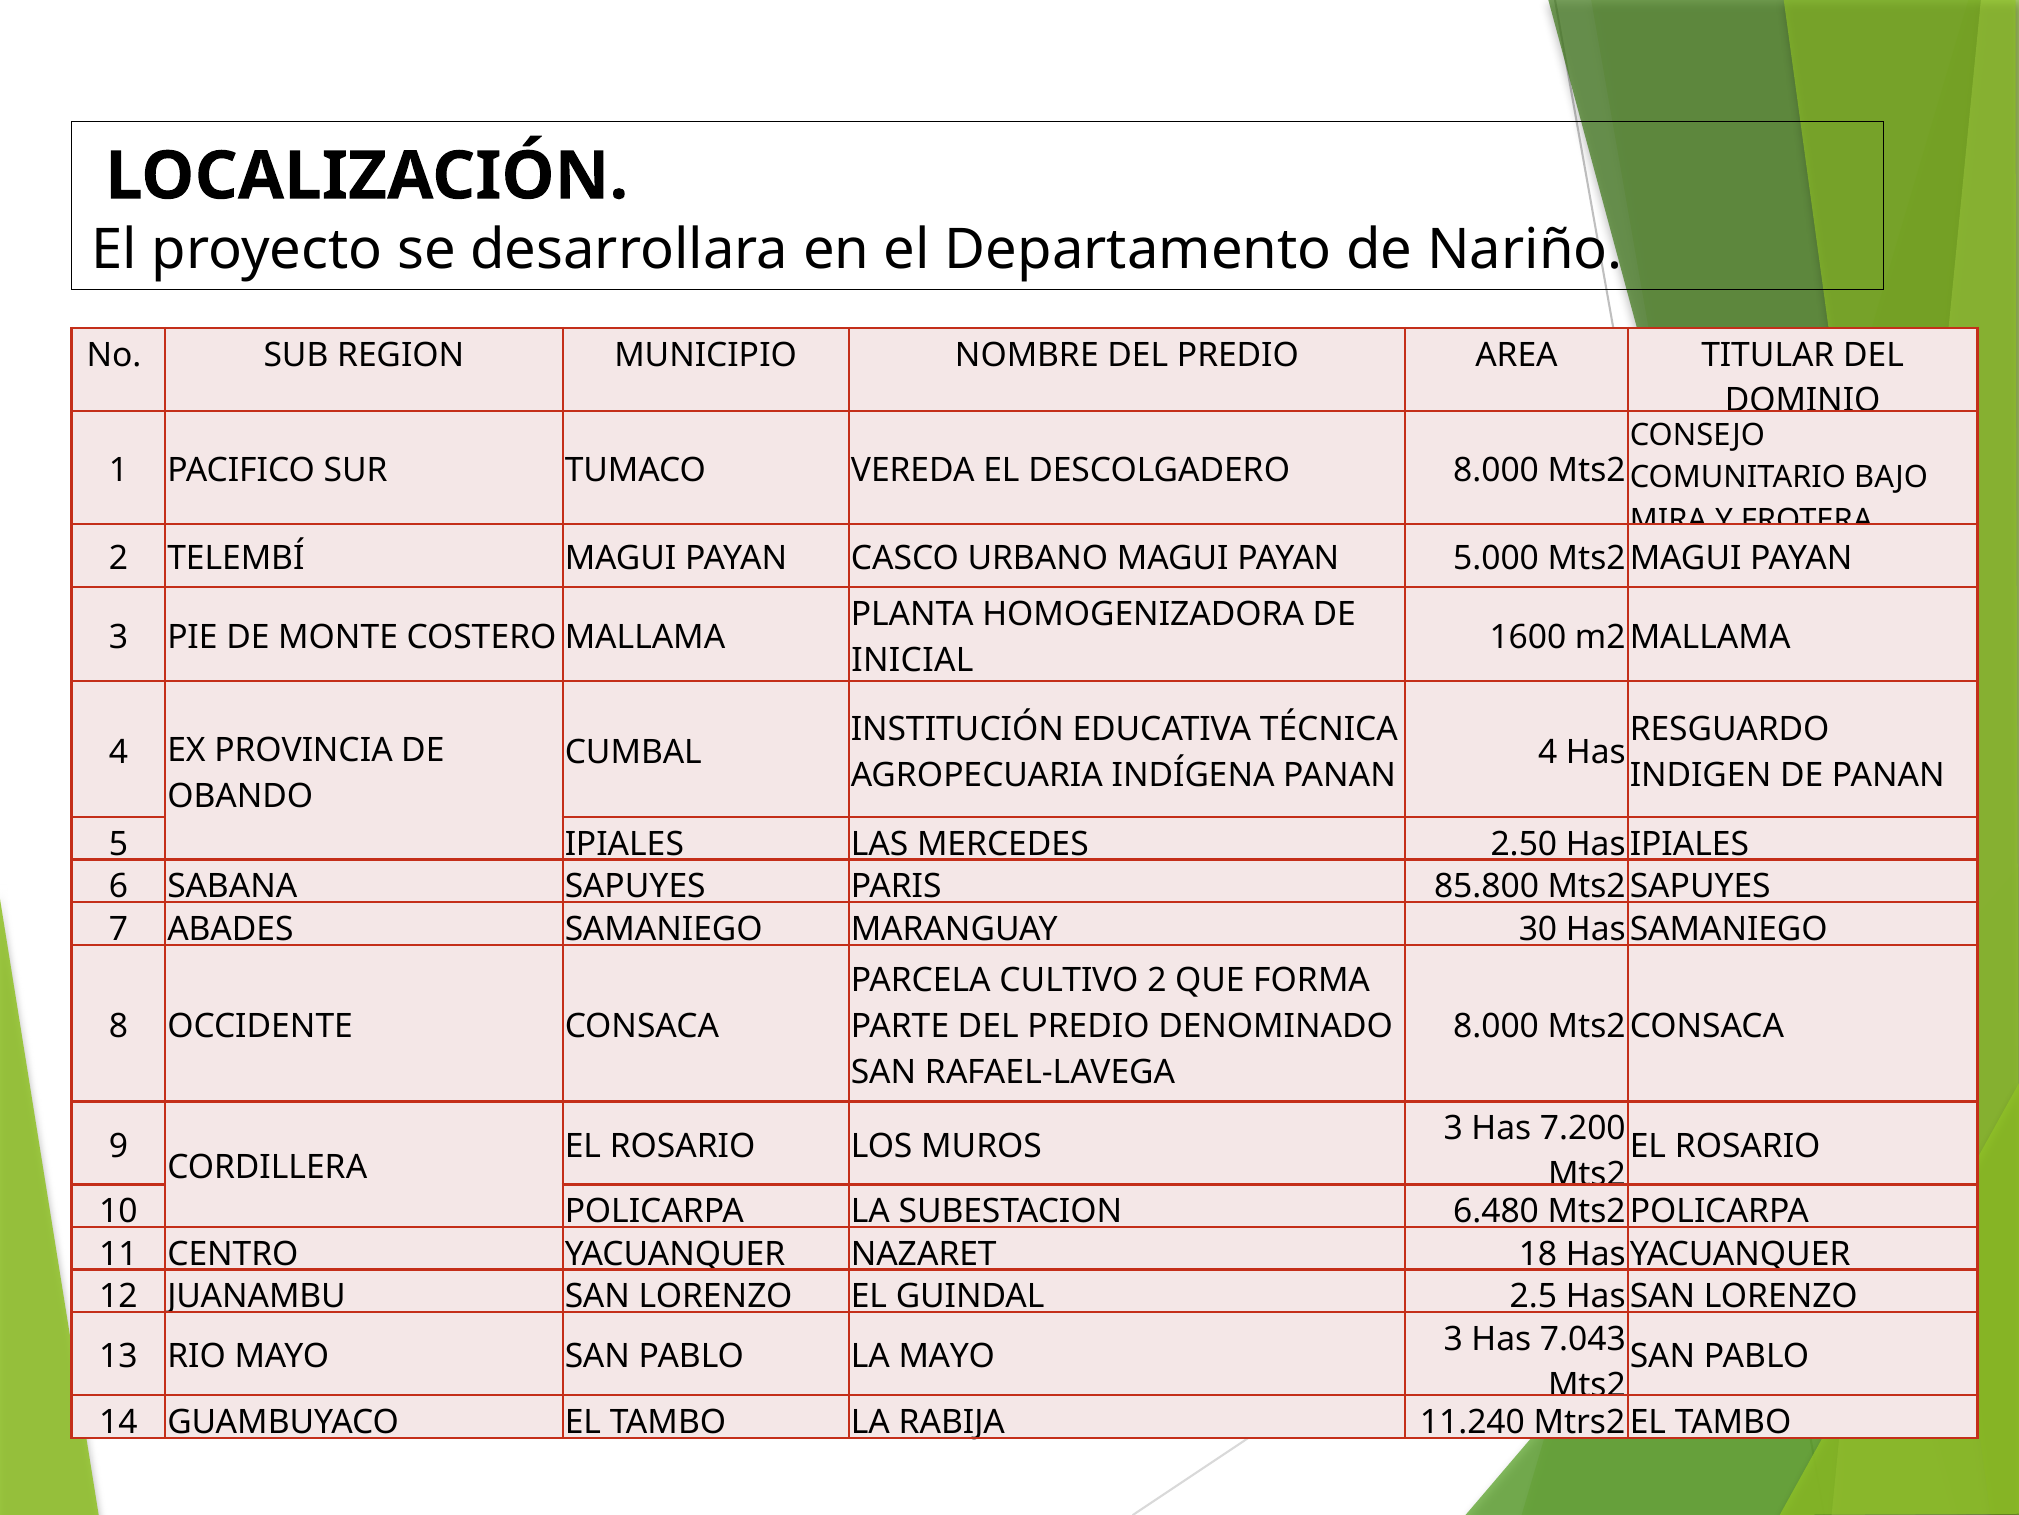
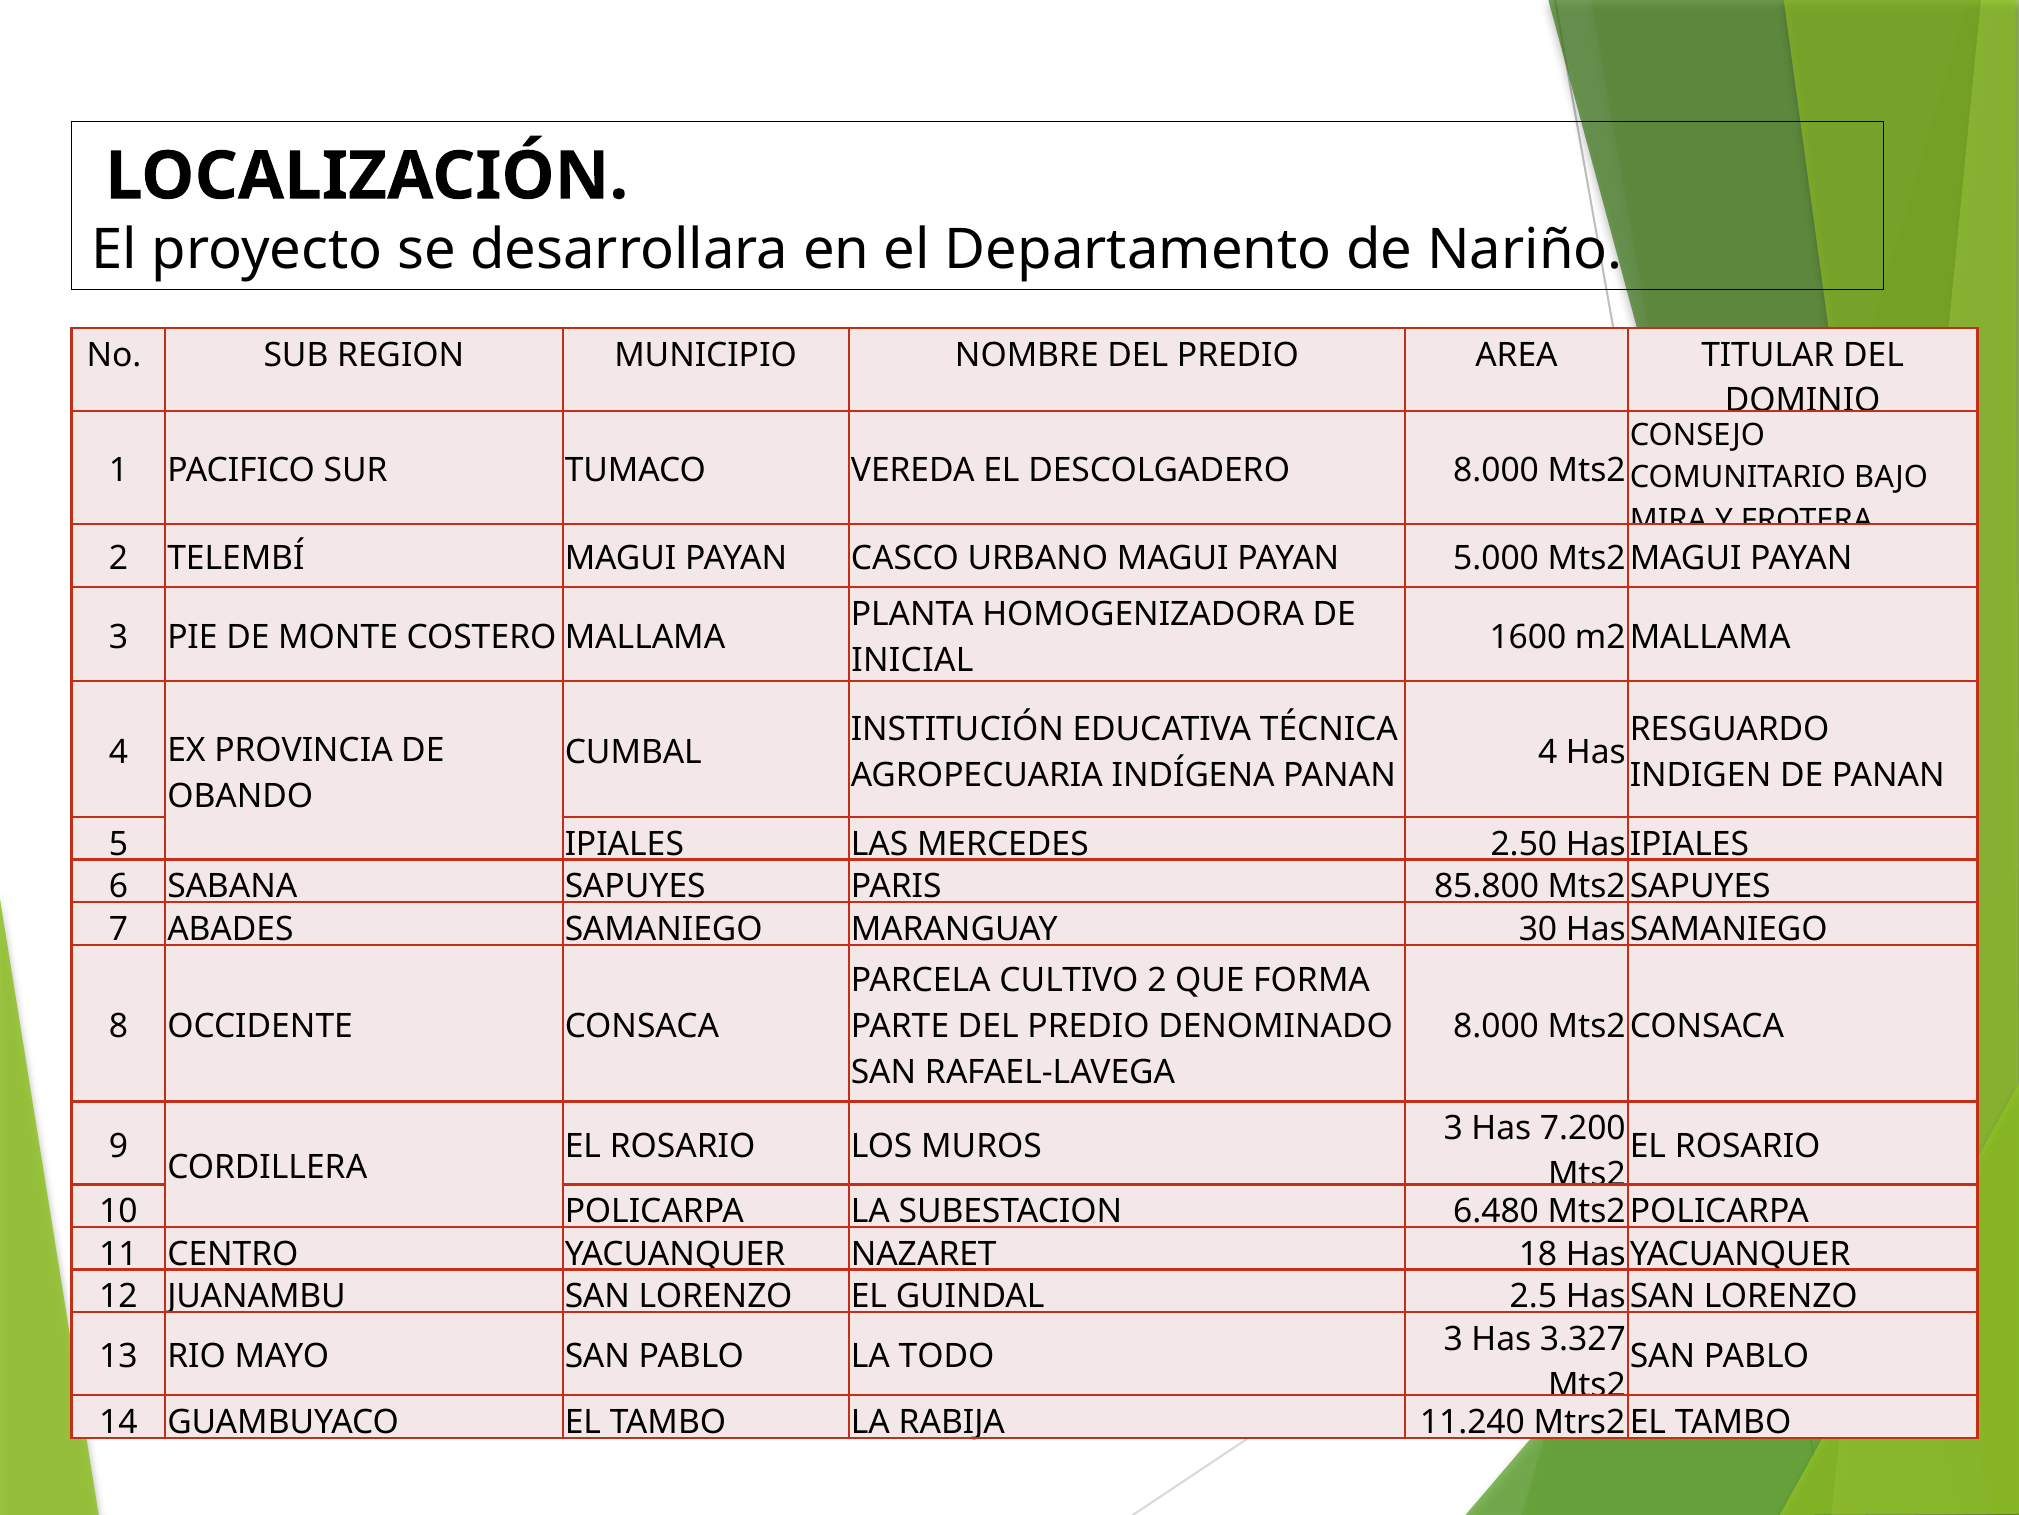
7.043: 7.043 -> 3.327
LA MAYO: MAYO -> TODO
